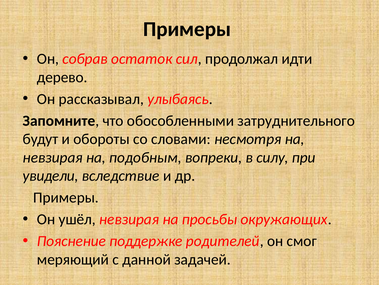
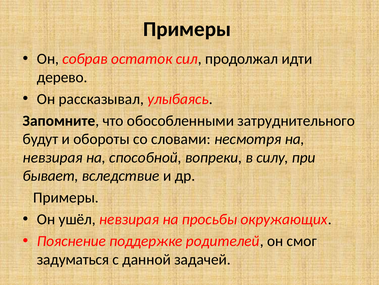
подобным: подобным -> способной
увидели: увидели -> бывает
меряющий: меряющий -> задуматься
